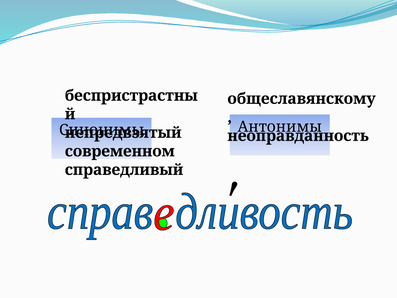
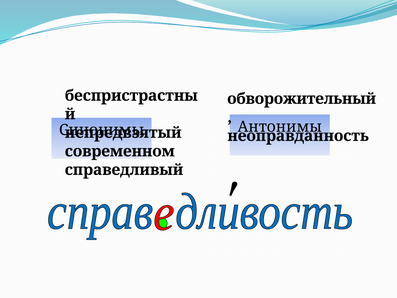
общеславянскому: общеславянскому -> обворожительный
